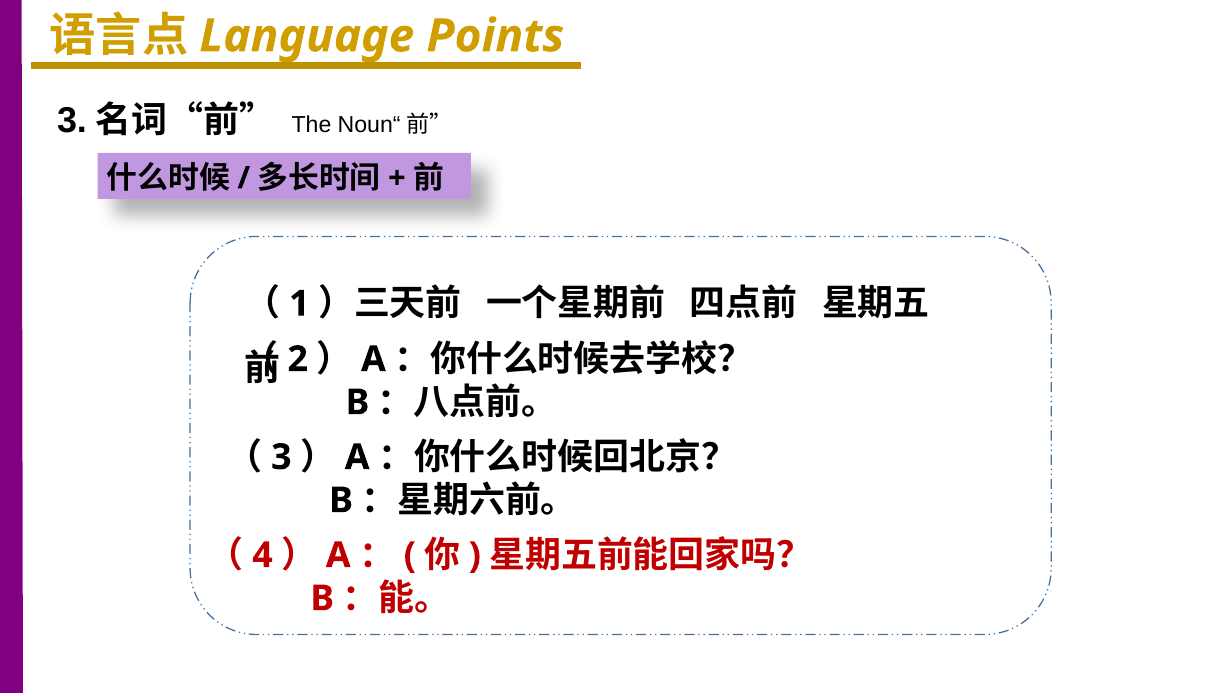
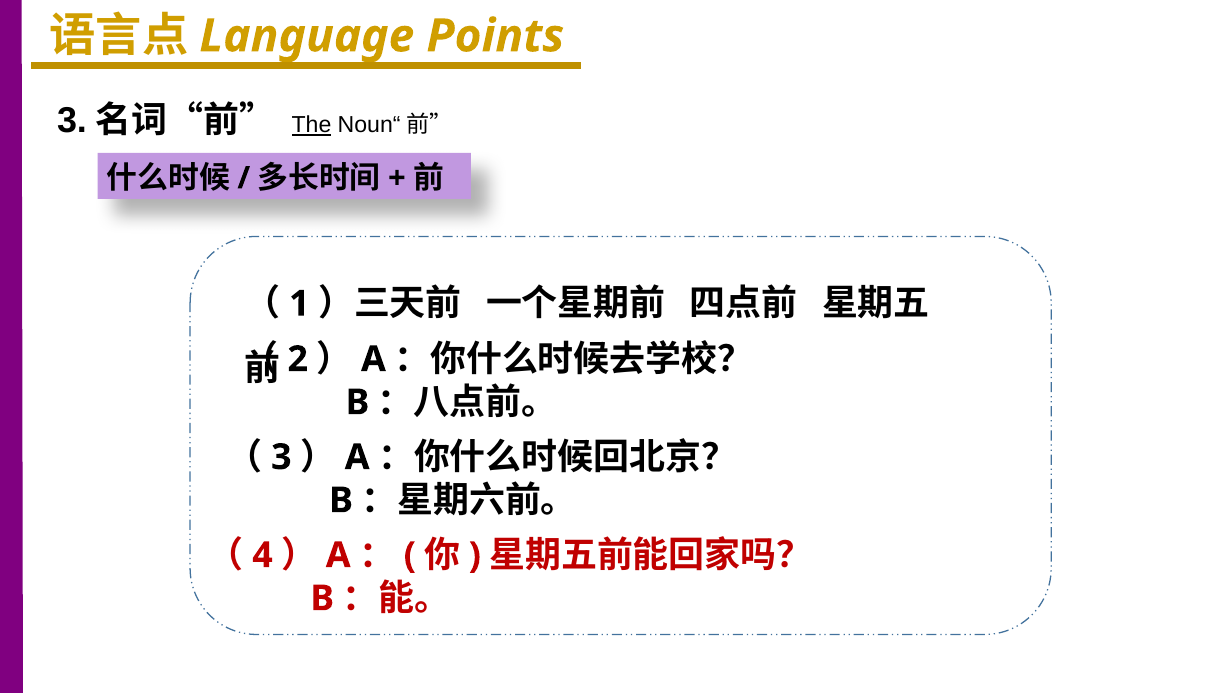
The underline: none -> present
